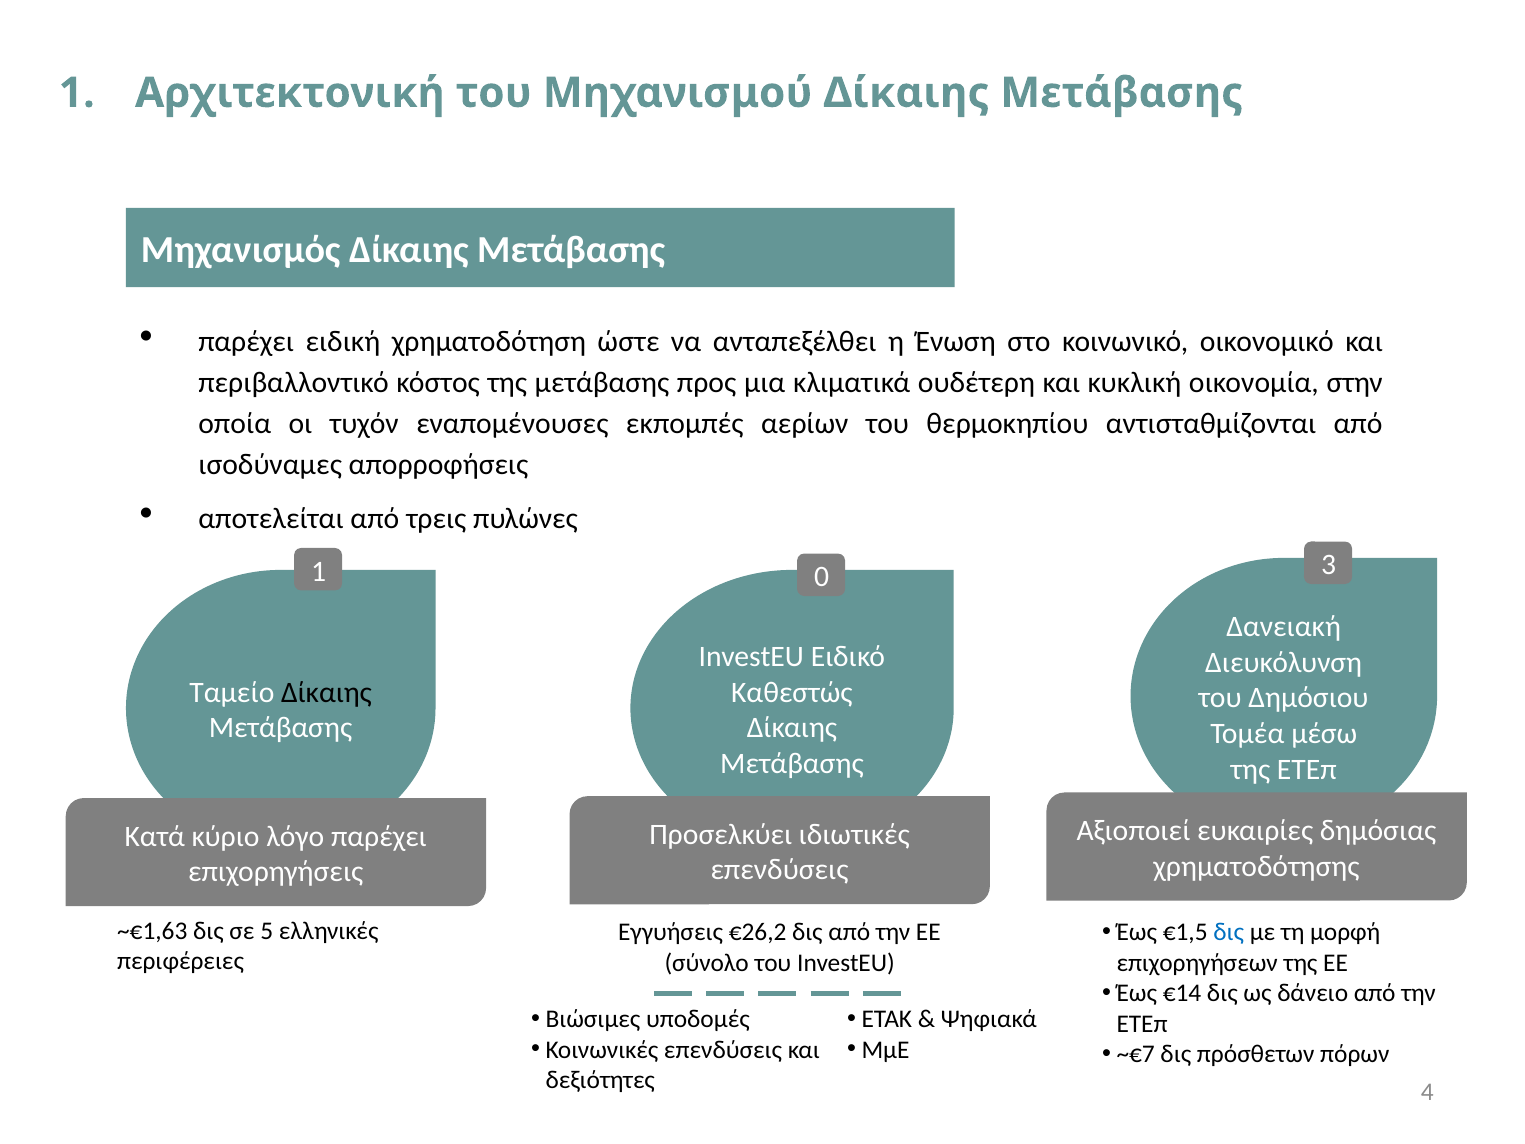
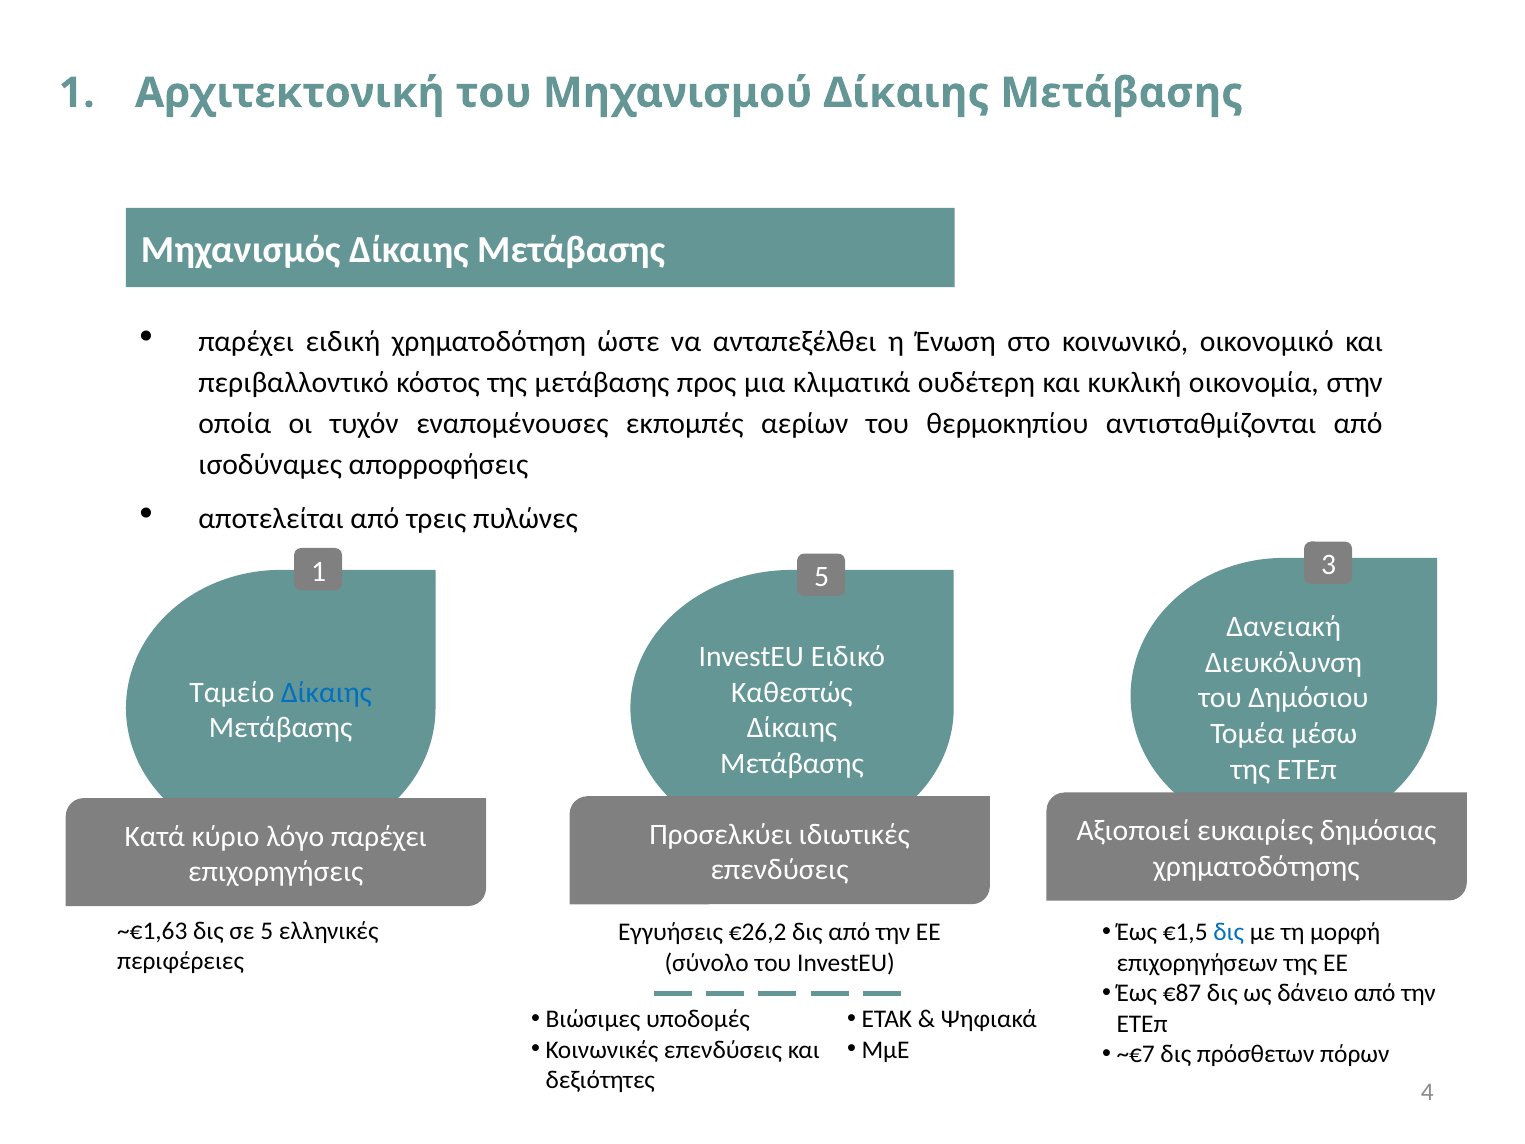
1 0: 0 -> 5
Δίκαιης at (326, 692) colour: black -> blue
€14: €14 -> €87
